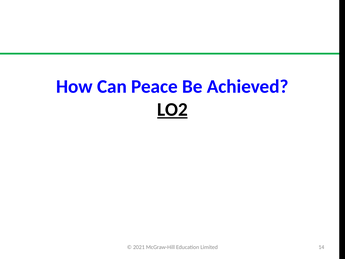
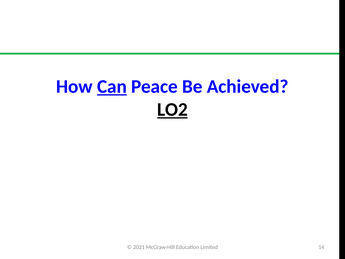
Can underline: none -> present
